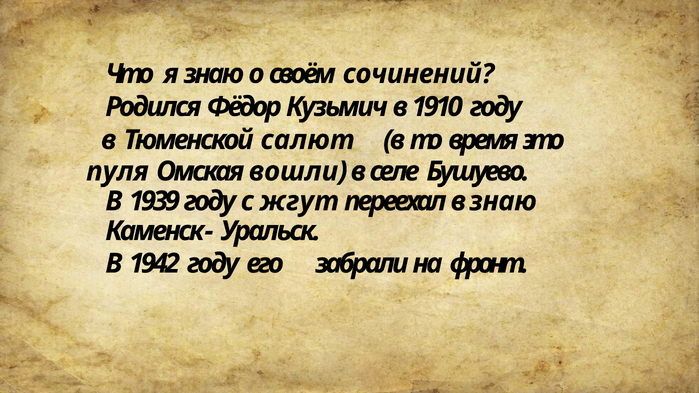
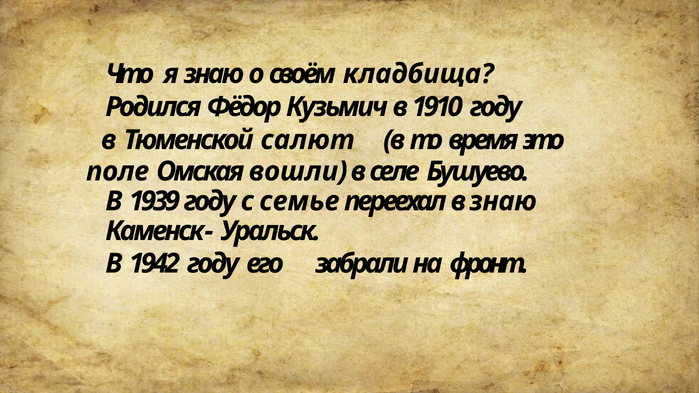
сочинений: сочинений -> кладбища
пуля: пуля -> поле
жгут: жгут -> семье
